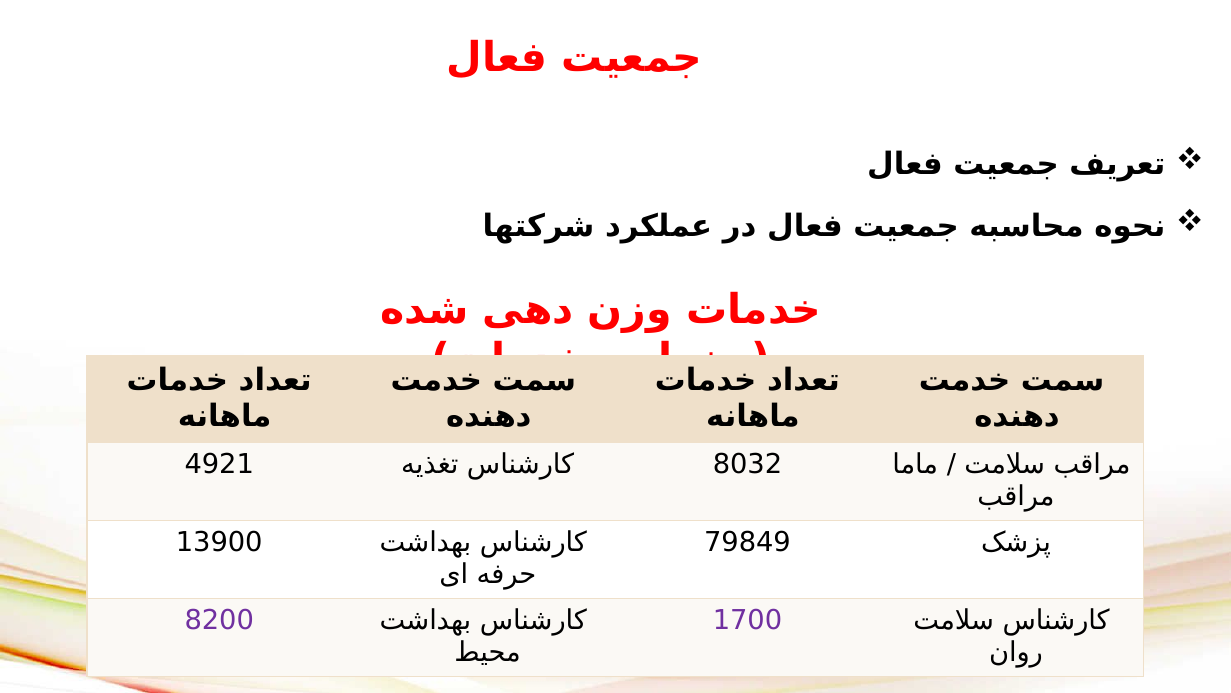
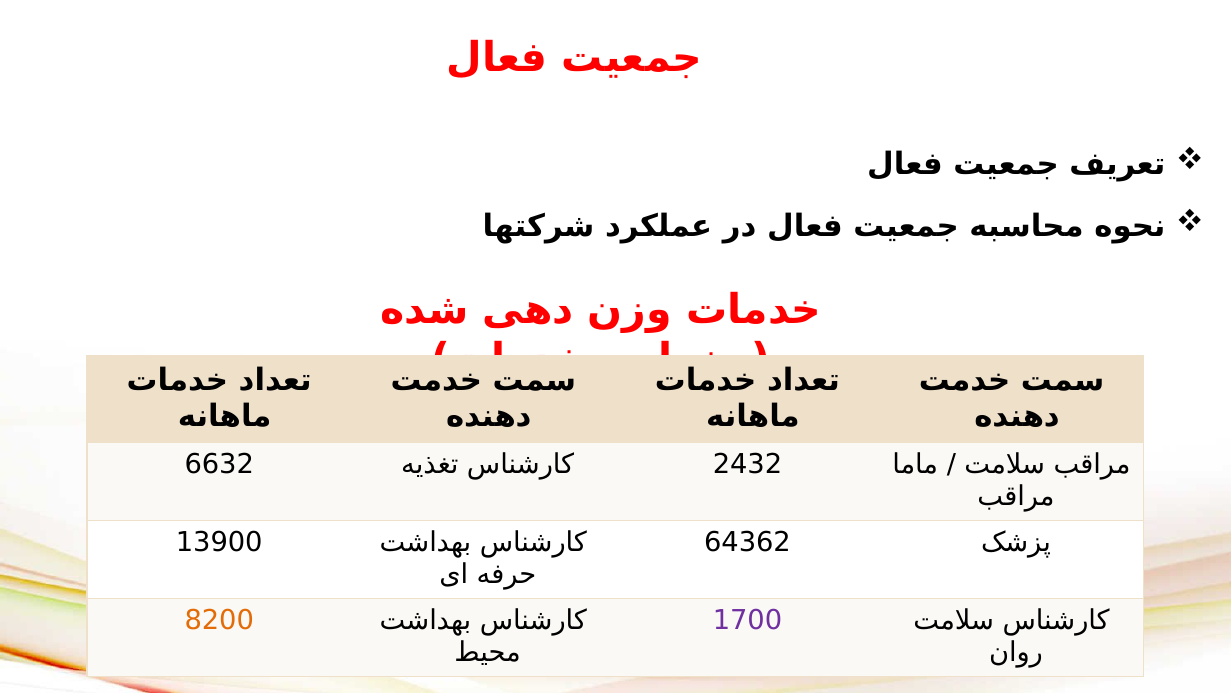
4921: 4921 -> 6632
8032: 8032 -> 2432
79849: 79849 -> 64362
8200 colour: purple -> orange
